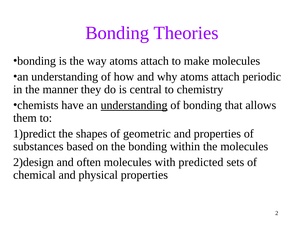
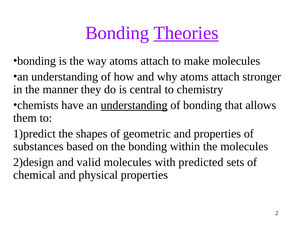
Theories underline: none -> present
periodic: periodic -> stronger
often: often -> valid
